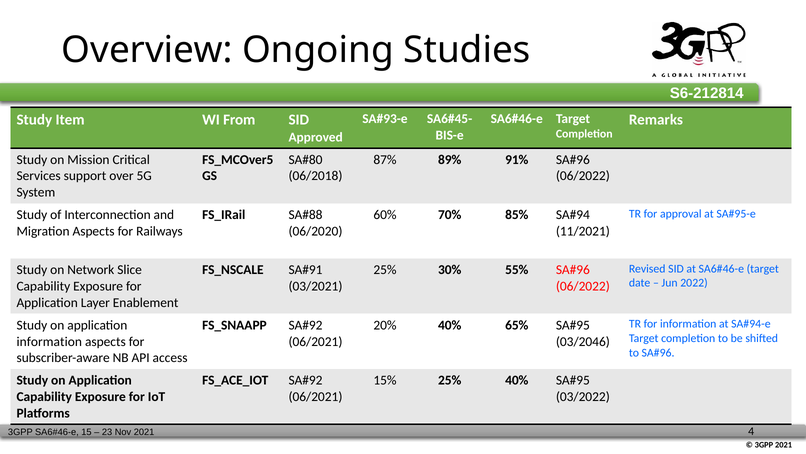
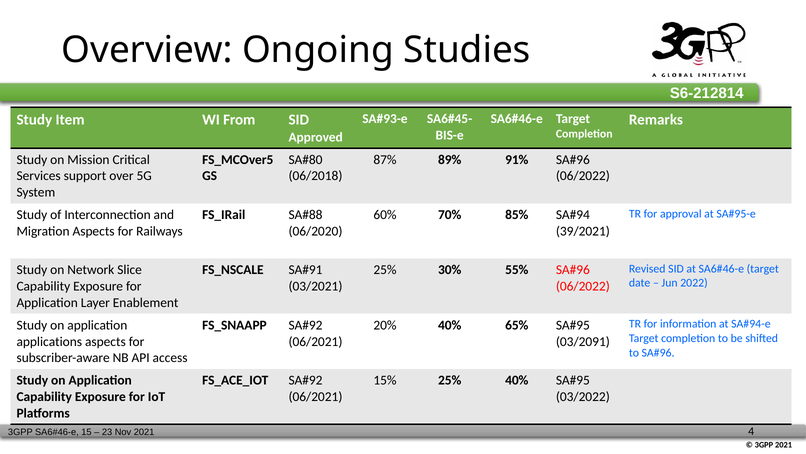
11/2021: 11/2021 -> 39/2021
information at (49, 341): information -> applications
03/2046: 03/2046 -> 03/2091
